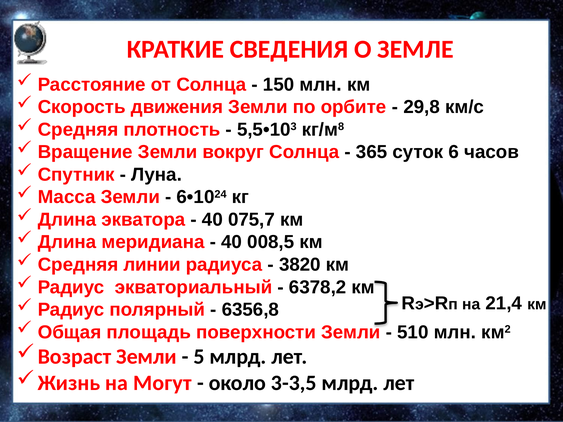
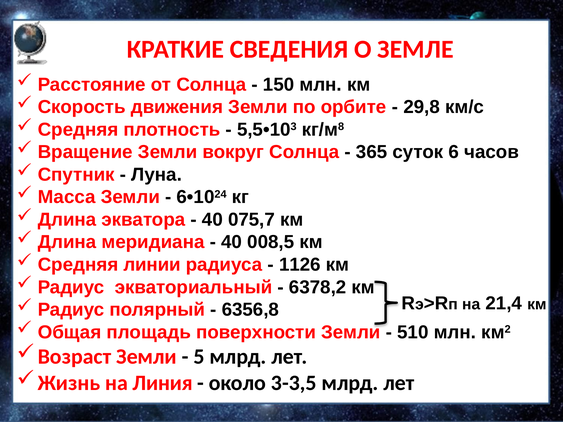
3820: 3820 -> 1126
Могут: Могут -> Линия
